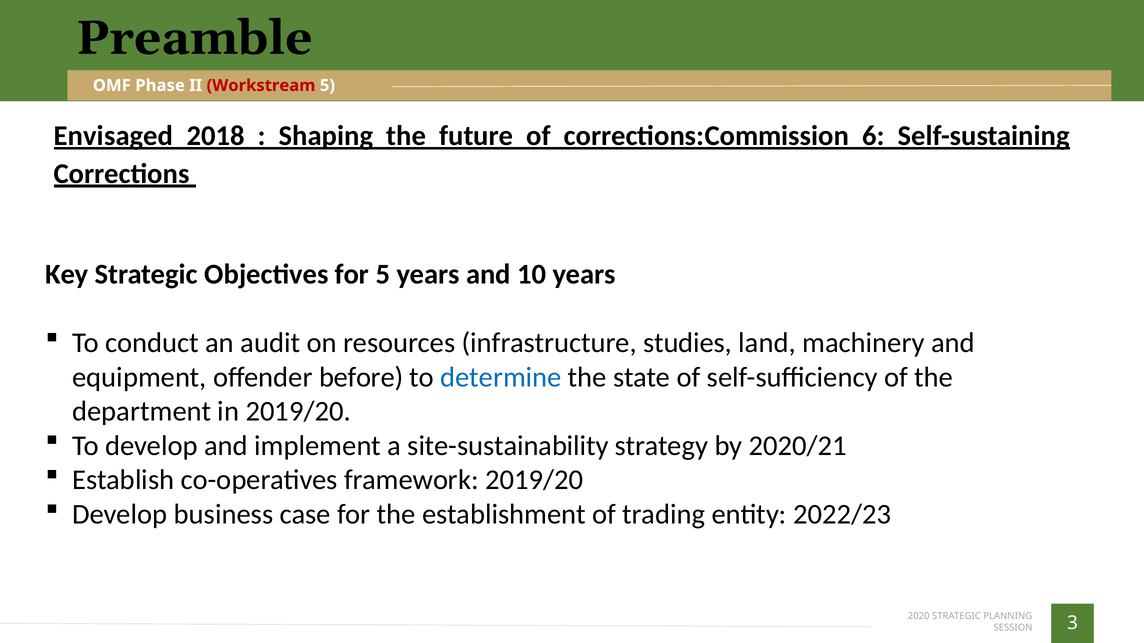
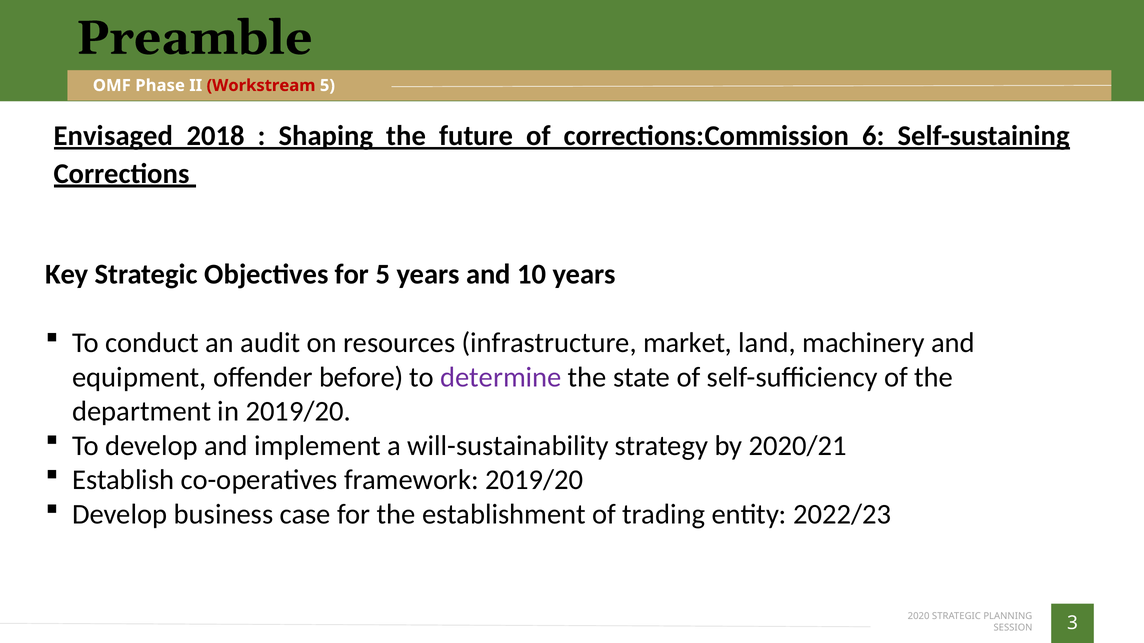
studies: studies -> market
determine colour: blue -> purple
site-sustainability: site-sustainability -> will-sustainability
